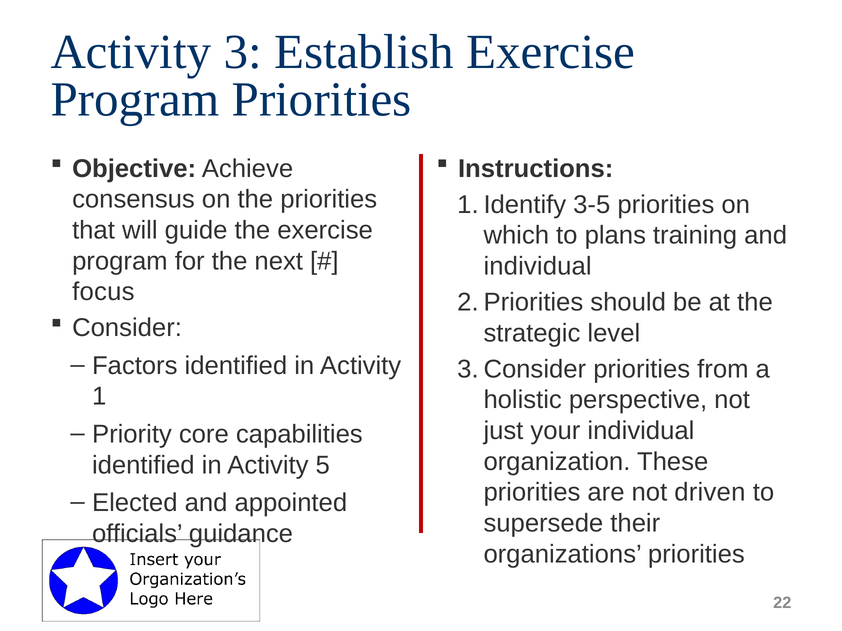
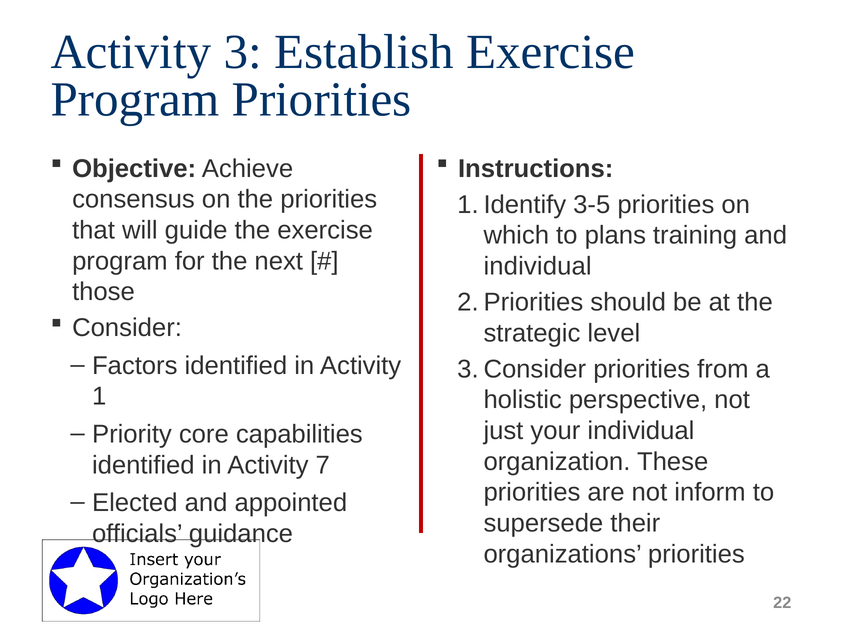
focus: focus -> those
5: 5 -> 7
driven: driven -> inform
